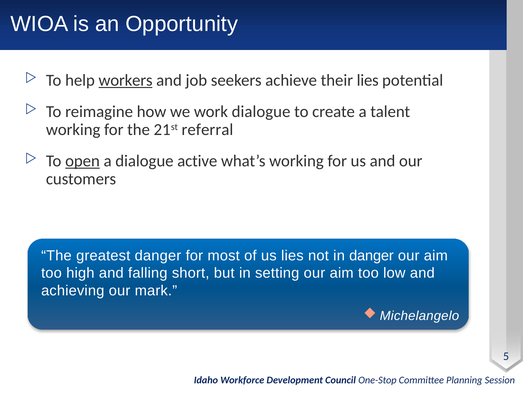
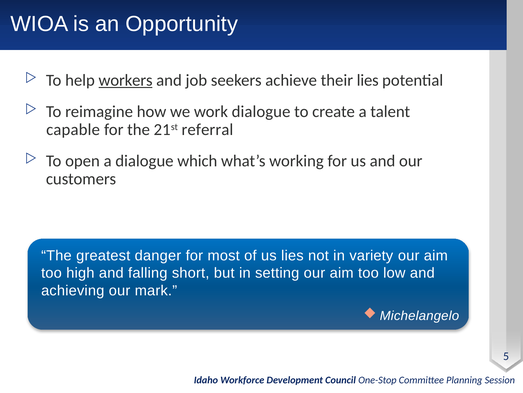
working at (73, 129): working -> capable
open underline: present -> none
active: active -> which
in danger: danger -> variety
